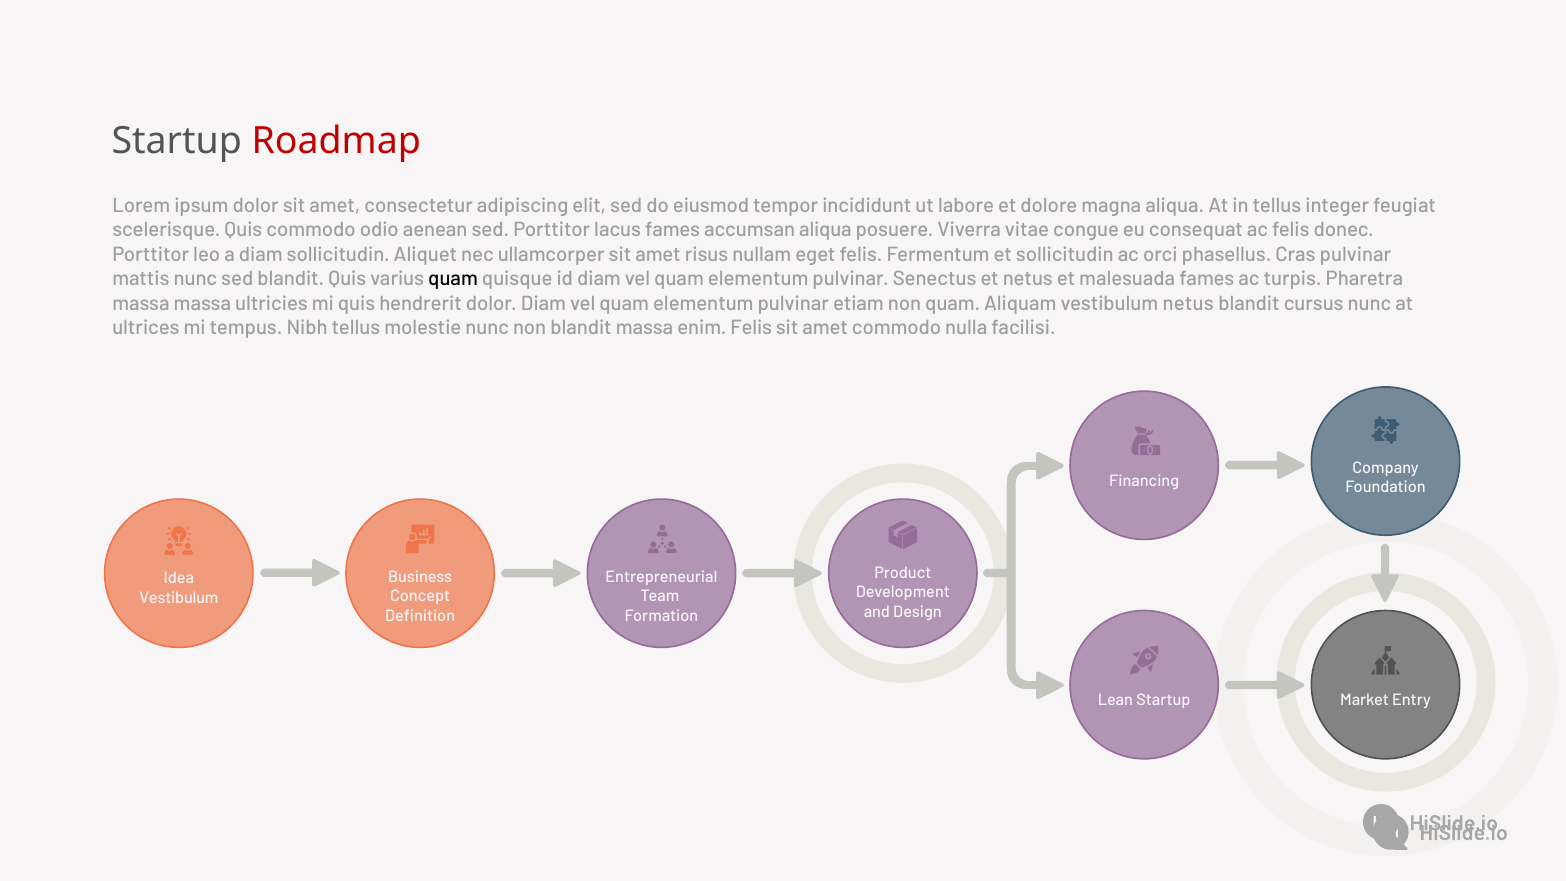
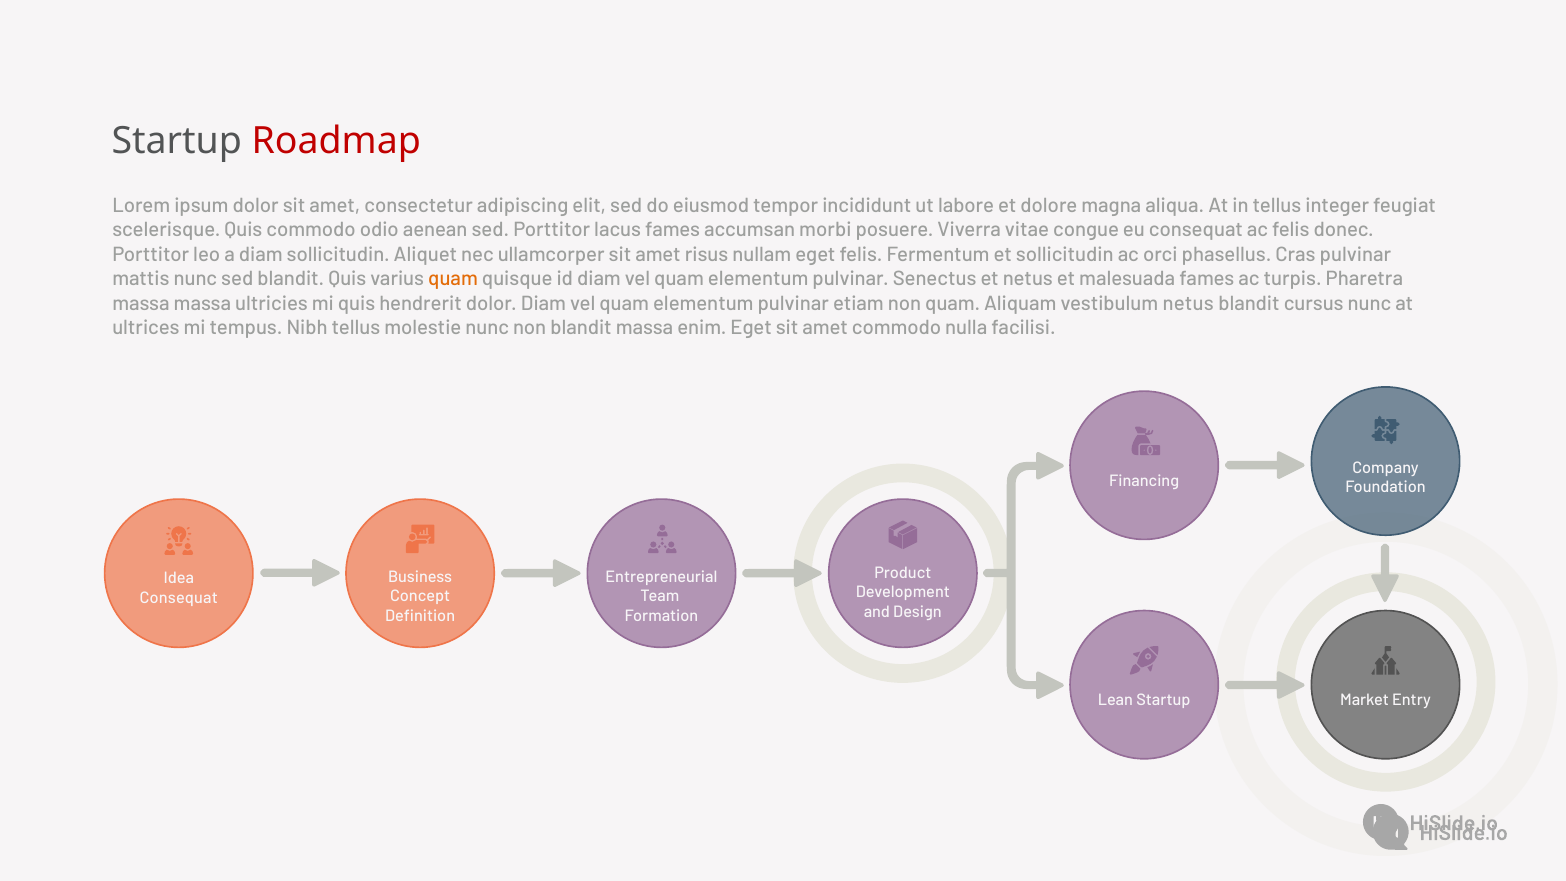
accumsan aliqua: aliqua -> morbi
quam at (453, 279) colour: black -> orange
enim Felis: Felis -> Eget
Vestibulum at (179, 598): Vestibulum -> Consequat
